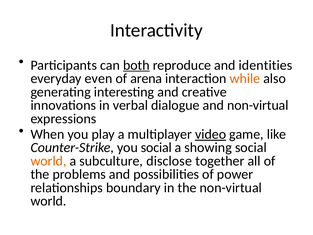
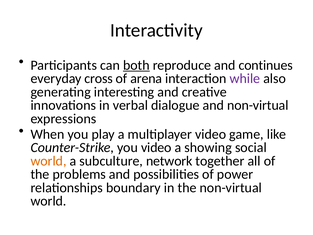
identities: identities -> continues
even: even -> cross
while colour: orange -> purple
video at (211, 134) underline: present -> none
you social: social -> video
disclose: disclose -> network
